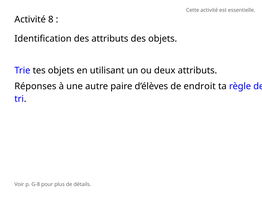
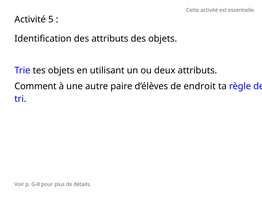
8: 8 -> 5
Réponses: Réponses -> Comment
